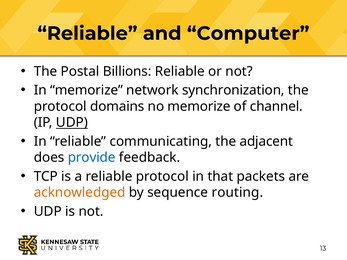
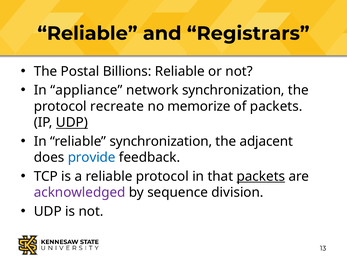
Computer: Computer -> Registrars
In memorize: memorize -> appliance
domains: domains -> recreate
of channel: channel -> packets
reliable communicating: communicating -> synchronization
packets at (261, 177) underline: none -> present
acknowledged colour: orange -> purple
routing: routing -> division
